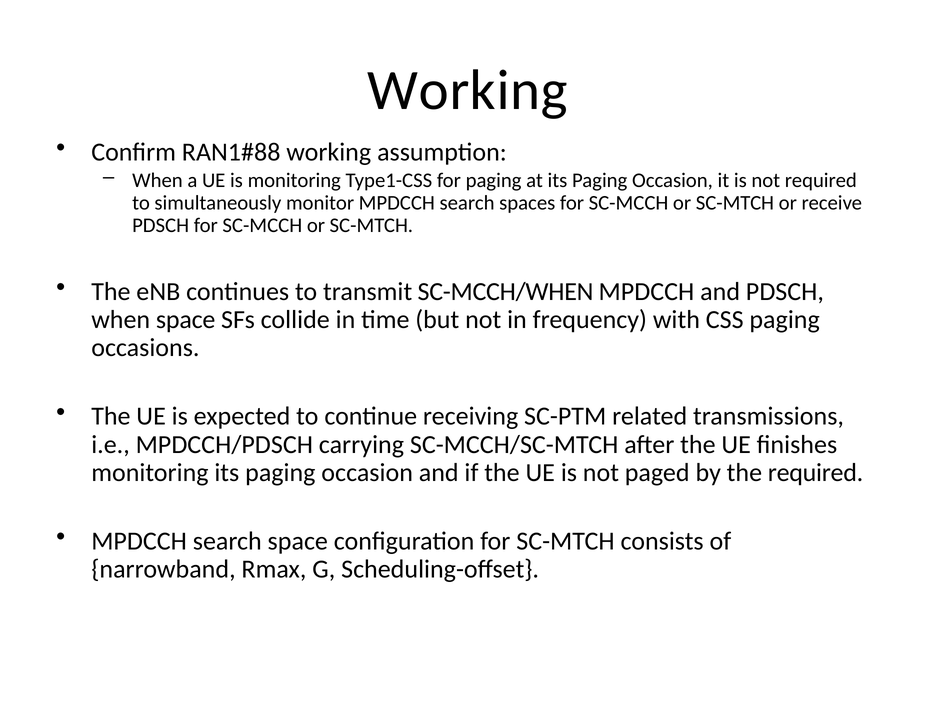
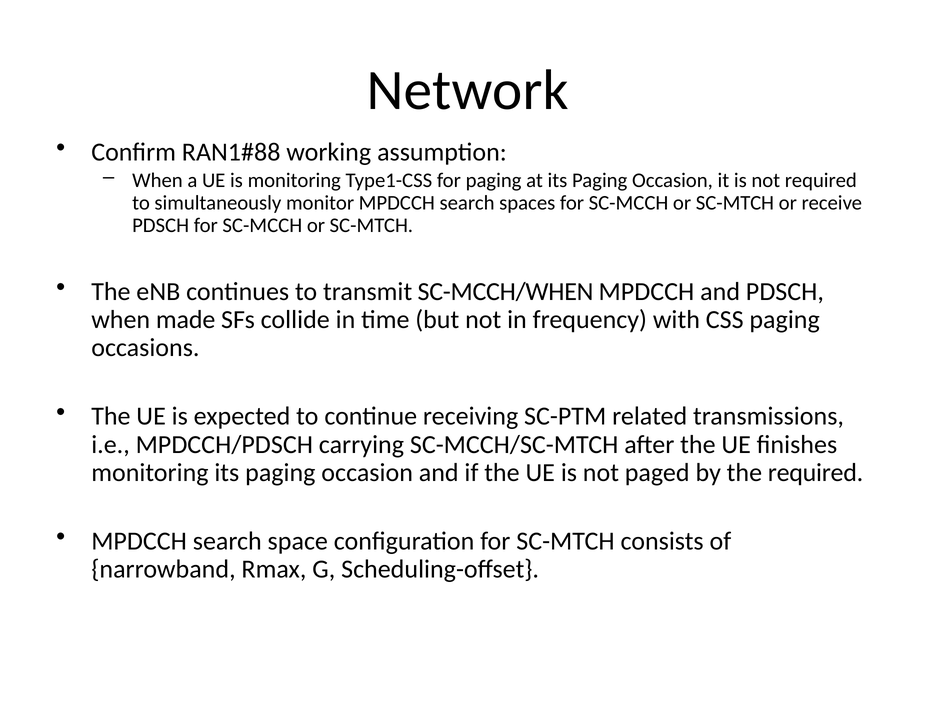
Working at (468, 91): Working -> Network
when space: space -> made
